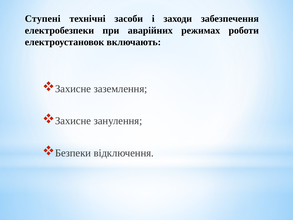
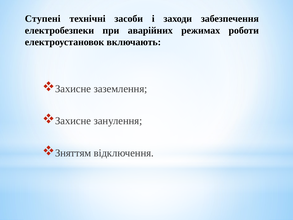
Безпеки: Безпеки -> Зняттям
